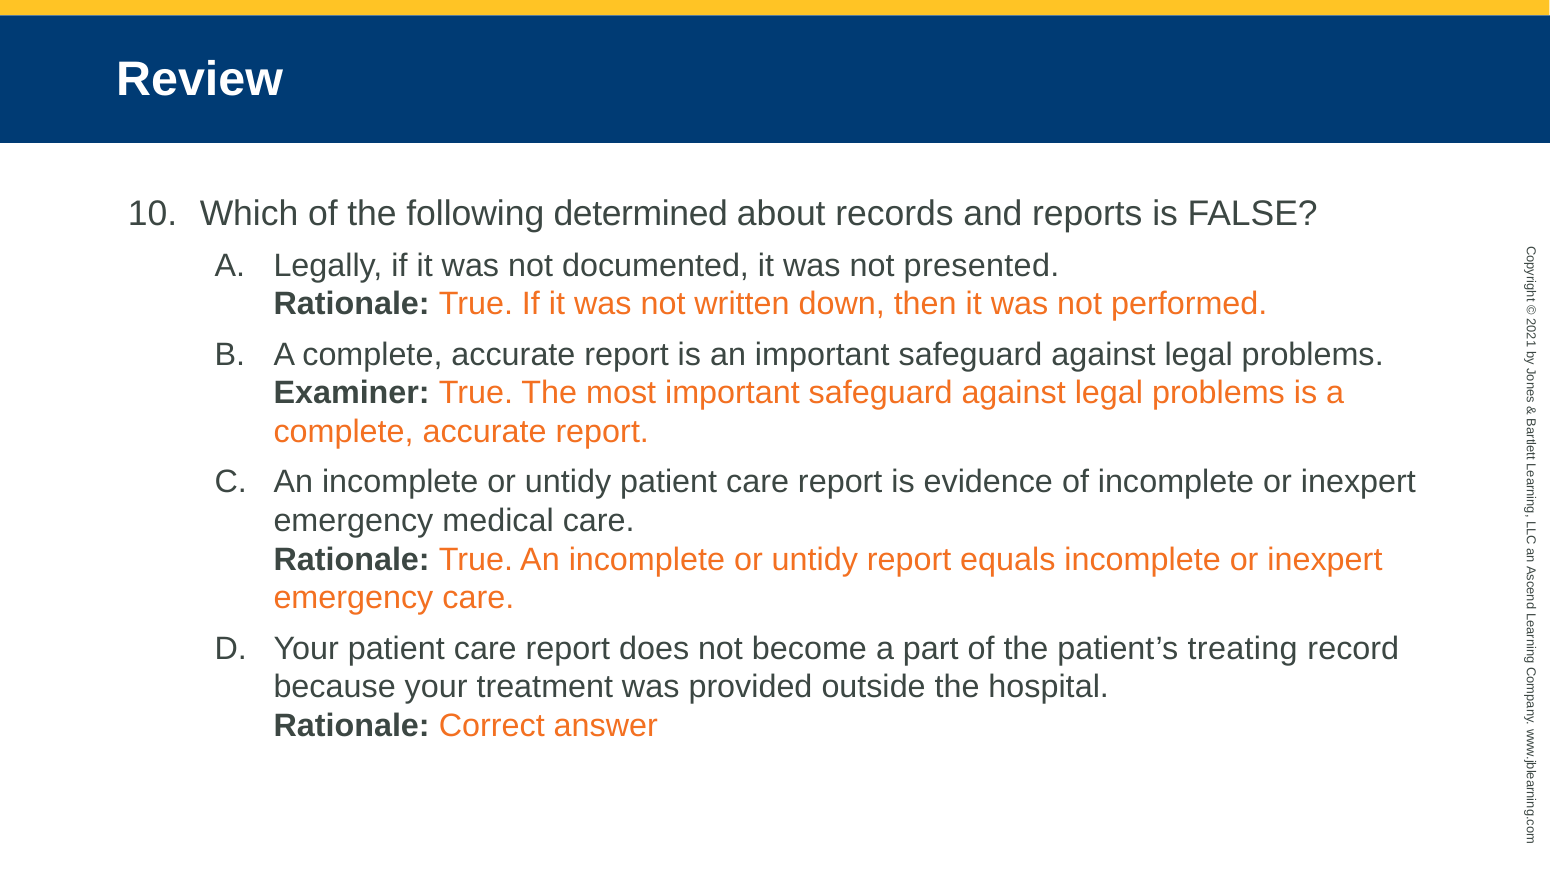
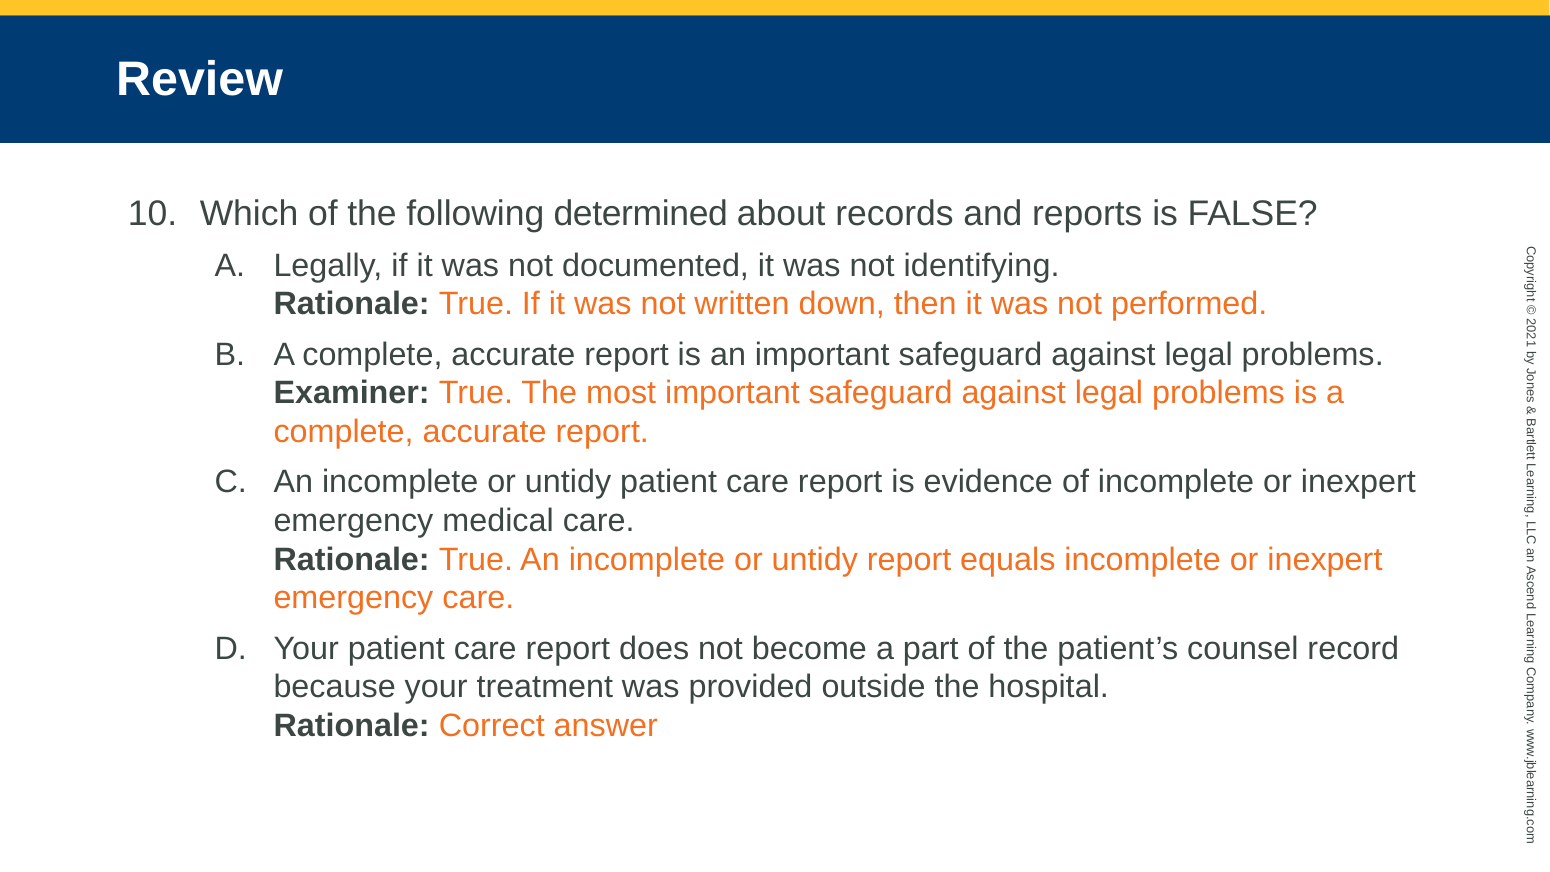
presented: presented -> identifying
treating: treating -> counsel
